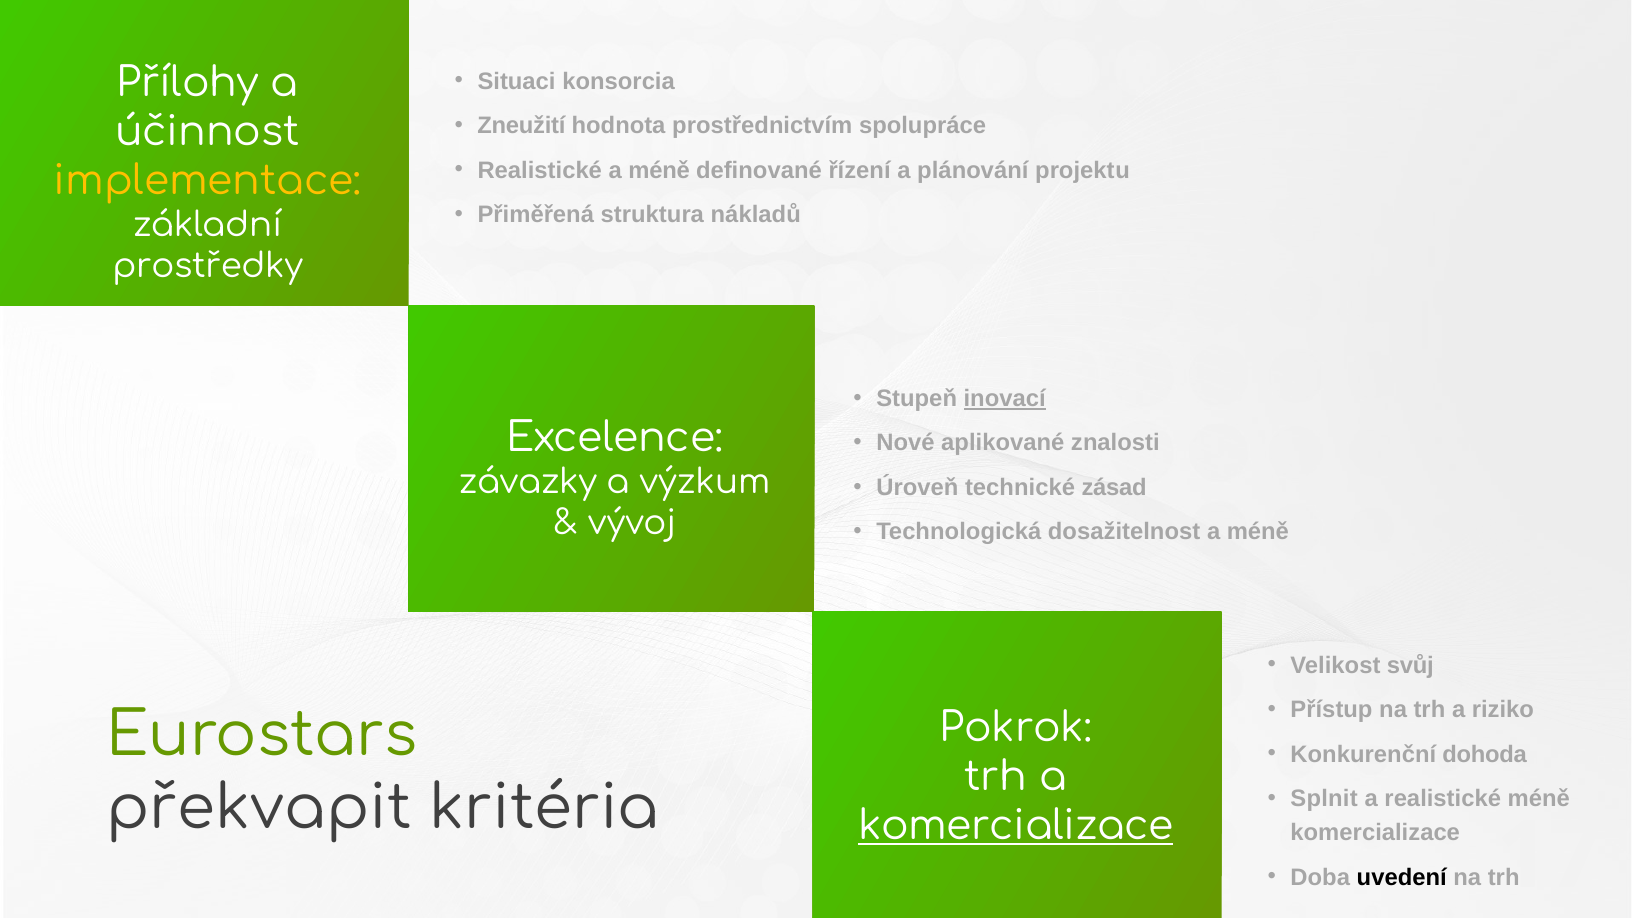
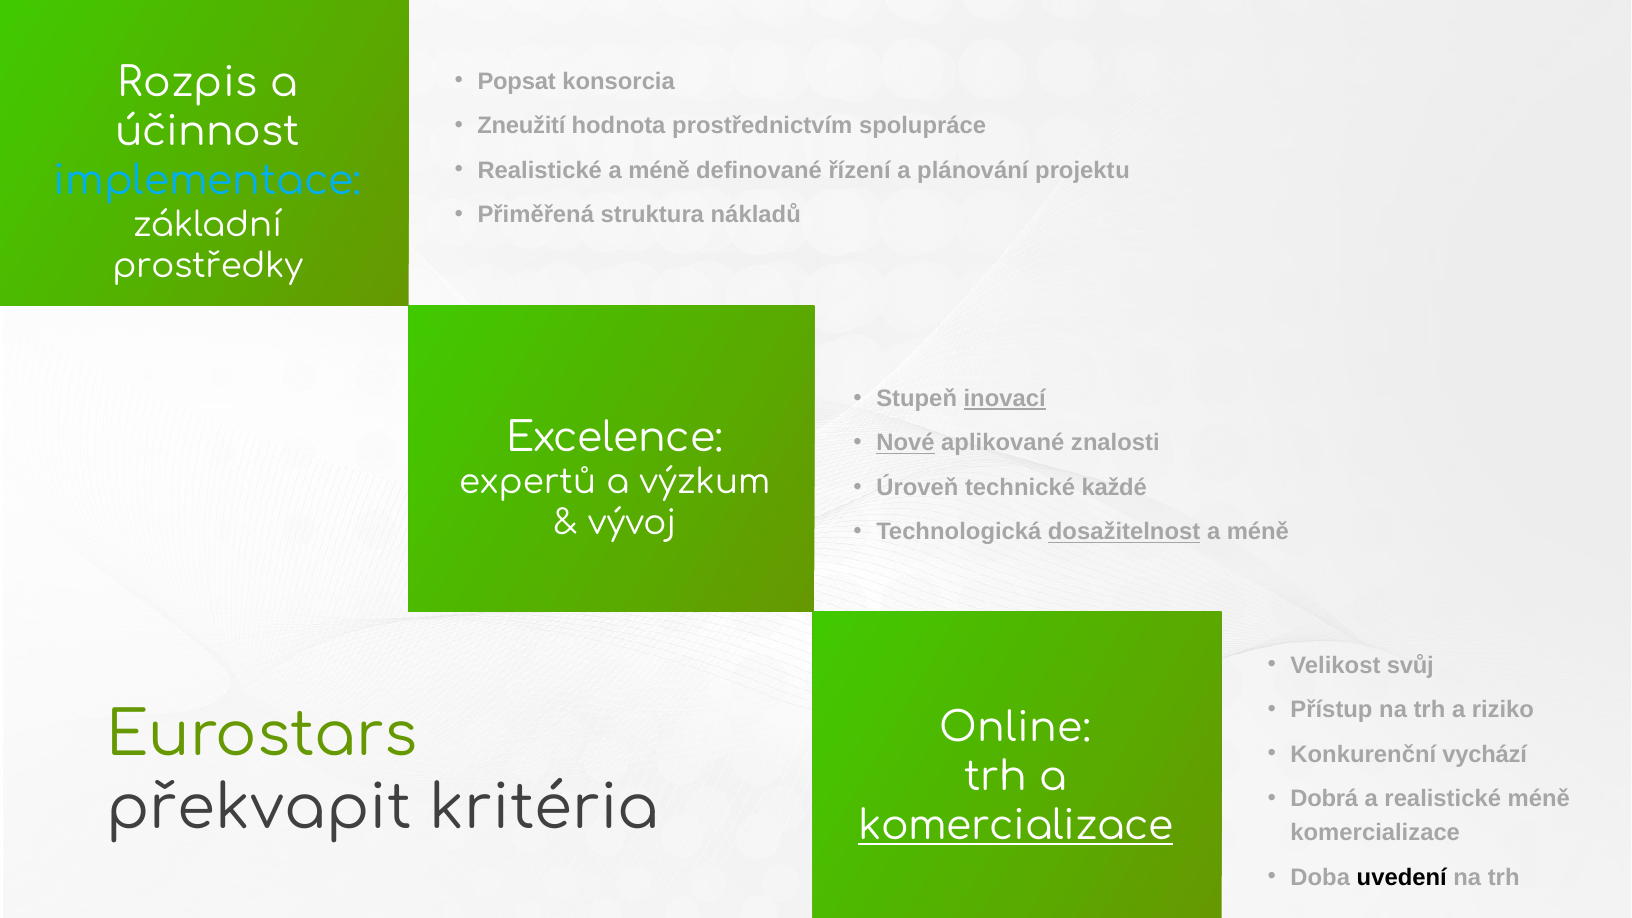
Přílohy: Přílohy -> Rozpis
Situaci: Situaci -> Popsat
implementace colour: yellow -> light blue
Nové underline: none -> present
závazky: závazky -> expertů
zásad: zásad -> každé
dosažitelnost underline: none -> present
Pokrok: Pokrok -> Online
dohoda: dohoda -> vychází
Splnit: Splnit -> Dobrá
